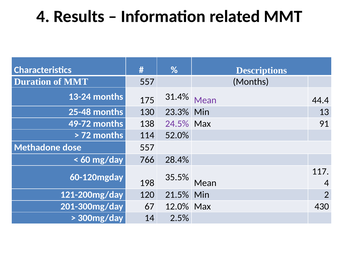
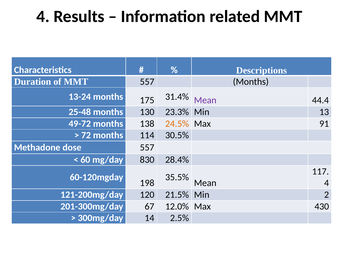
24.5% colour: purple -> orange
52.0%: 52.0% -> 30.5%
766: 766 -> 830
